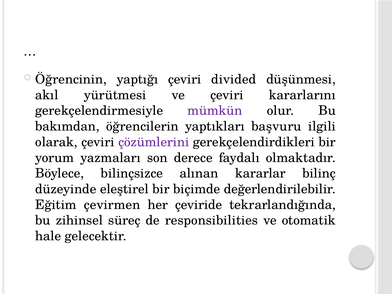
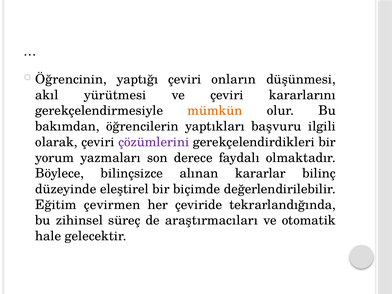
divided: divided -> onların
mümkün colour: purple -> orange
responsibilities: responsibilities -> araştırmacıları
